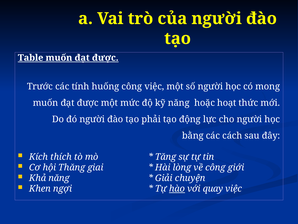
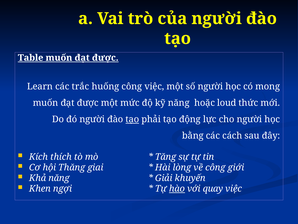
Trước: Trước -> Learn
tính: tính -> trắc
hoạt: hoạt -> loud
tạo at (132, 119) underline: none -> present
chuyện: chuyện -> khuyến
